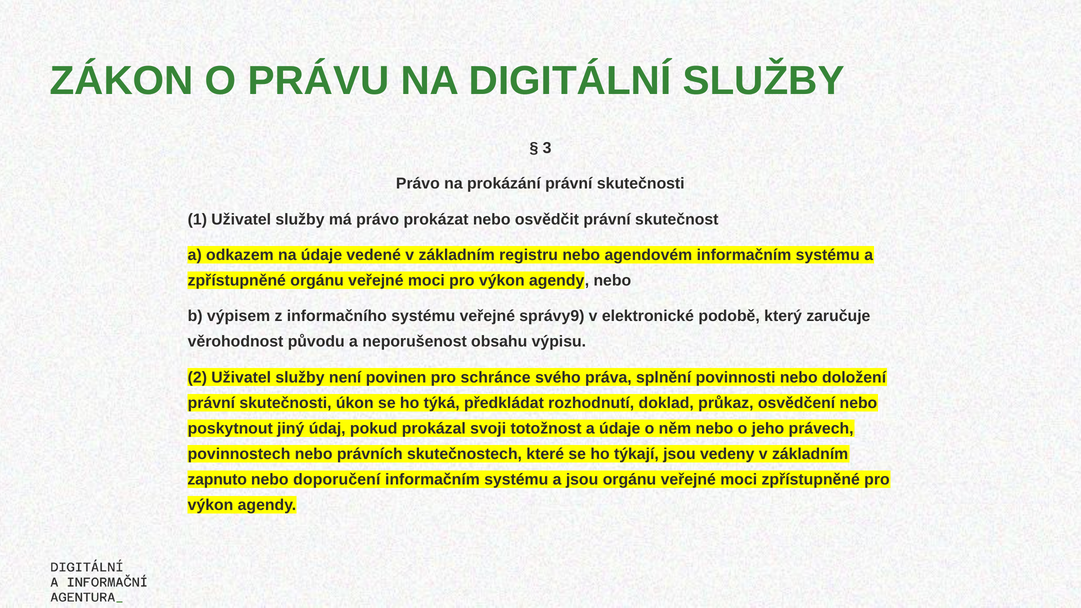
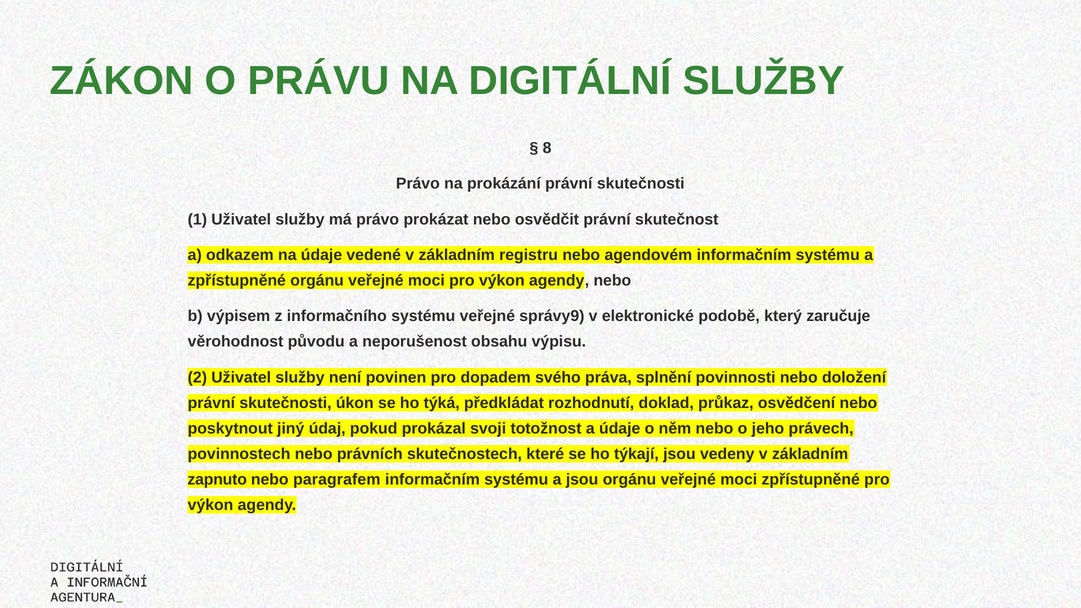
3: 3 -> 8
schránce: schránce -> dopadem
doporučení: doporučení -> paragrafem
